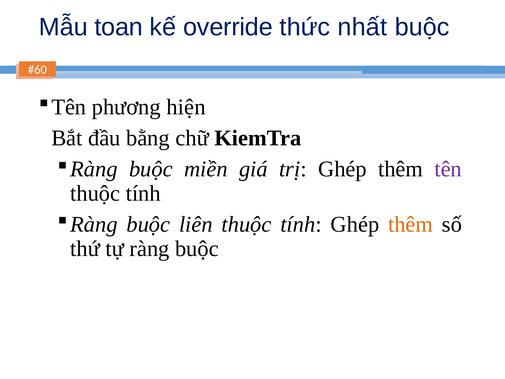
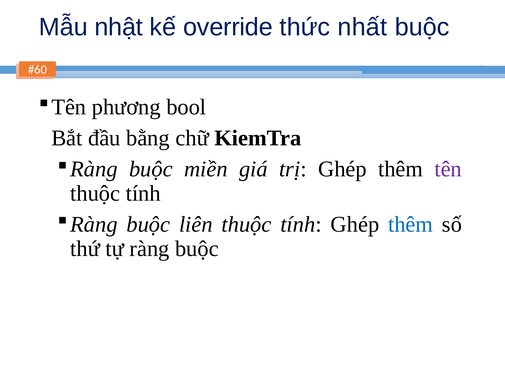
toan: toan -> nhật
hiện: hiện -> bool
thêm at (411, 224) colour: orange -> blue
